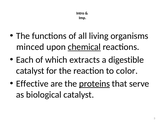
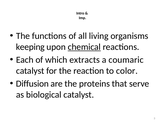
minced: minced -> keeping
digestible: digestible -> coumaric
Effective: Effective -> Diffusion
proteins underline: present -> none
